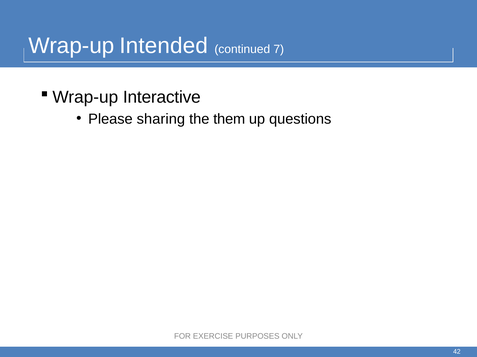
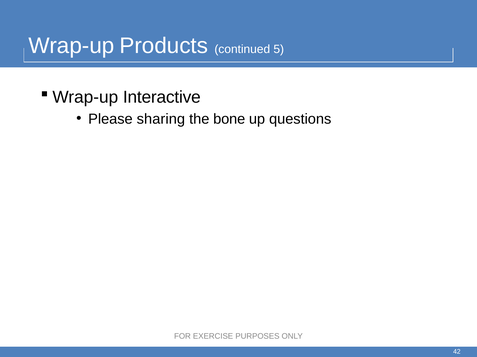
Intended: Intended -> Products
7: 7 -> 5
them: them -> bone
